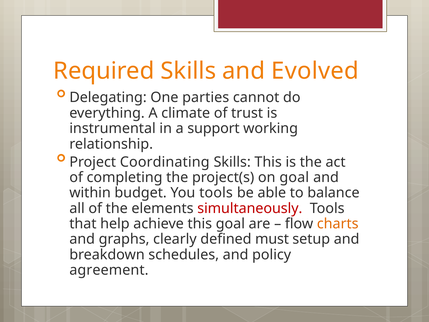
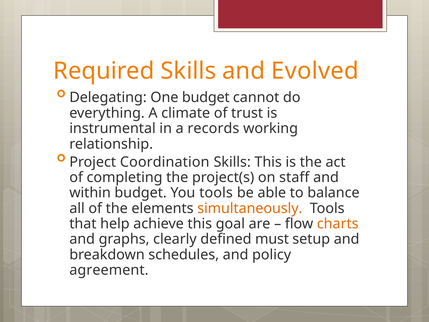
One parties: parties -> budget
support: support -> records
Coordinating: Coordinating -> Coordination
on goal: goal -> staff
simultaneously colour: red -> orange
